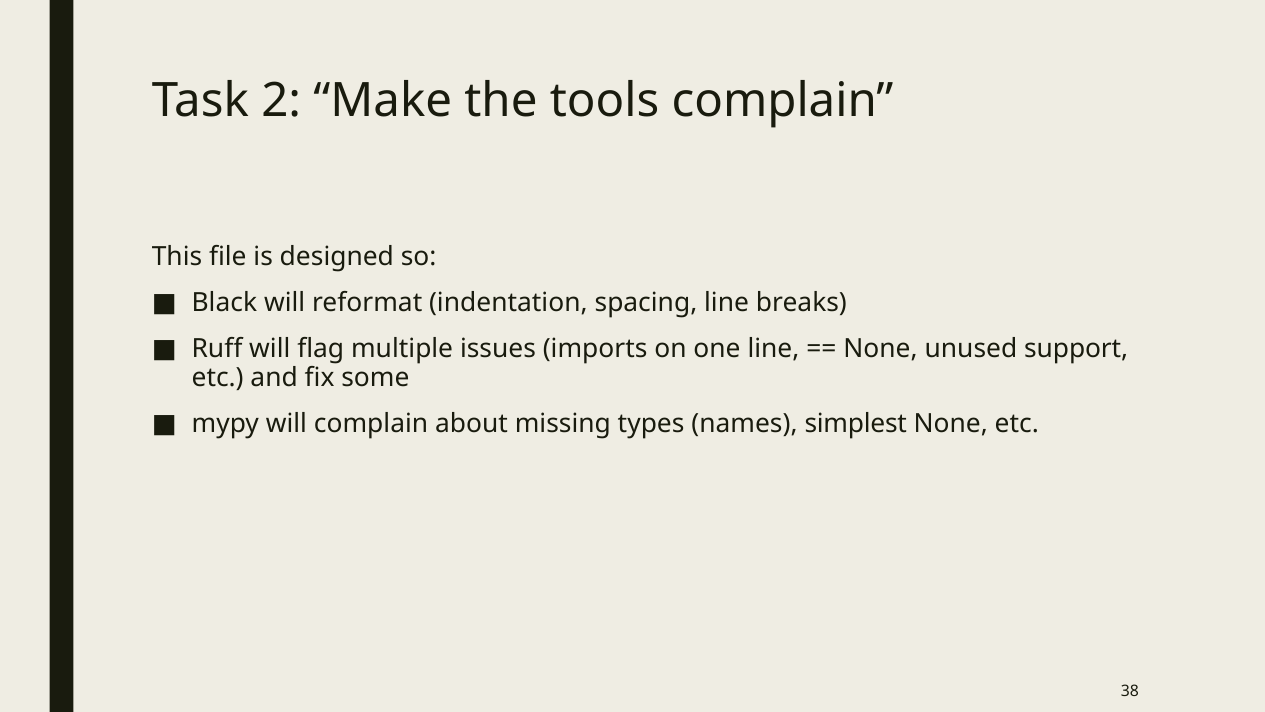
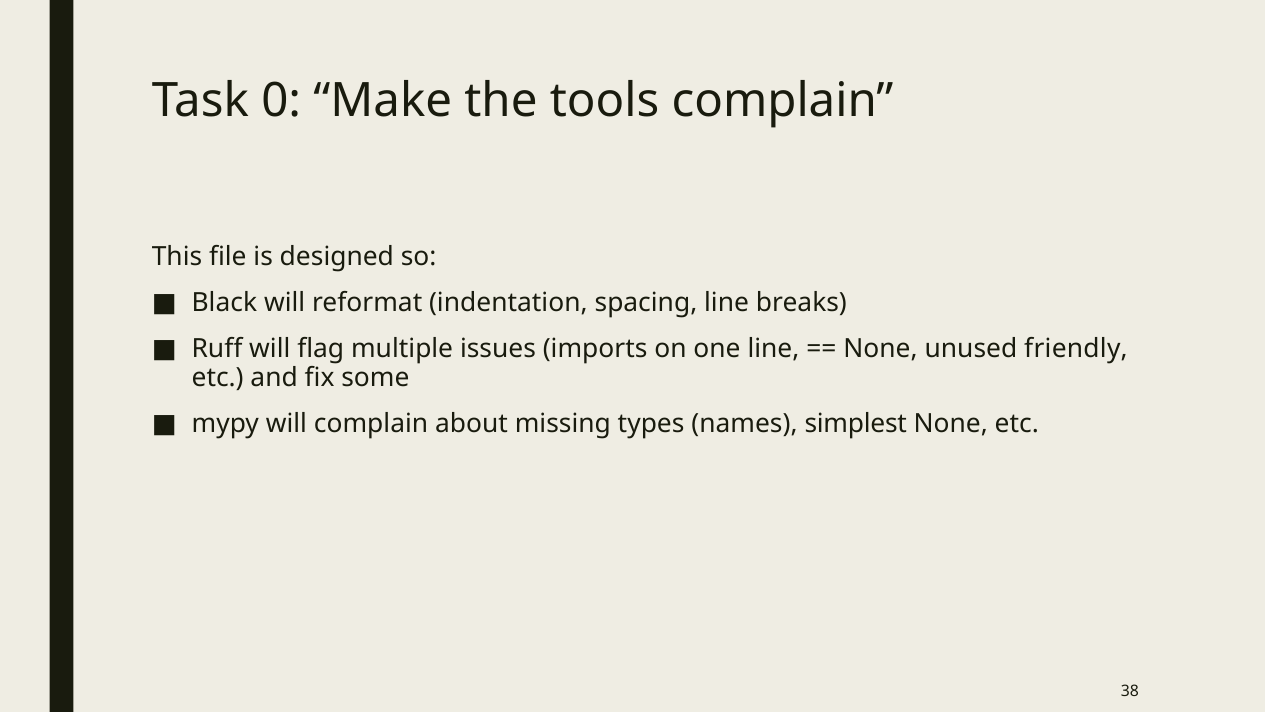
2: 2 -> 0
support: support -> friendly
